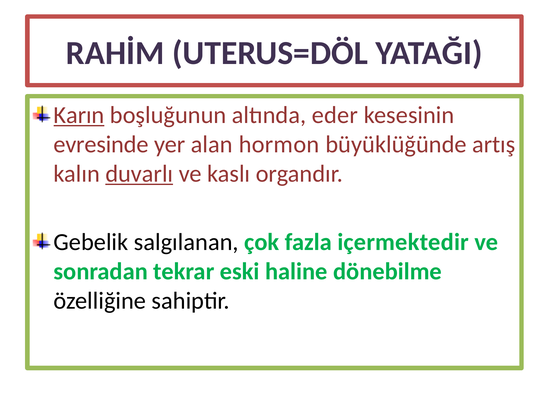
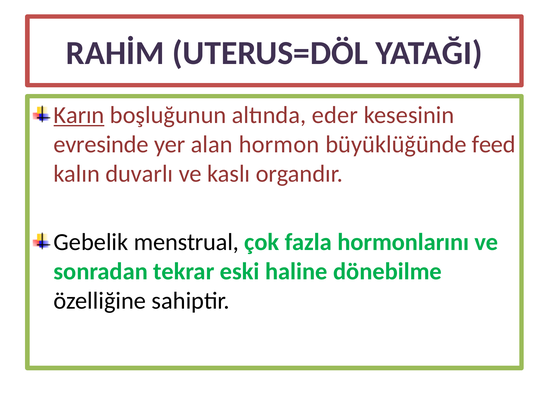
artış: artış -> feed
duvarlı underline: present -> none
salgılanan: salgılanan -> menstrual
içermektedir: içermektedir -> hormonlarını
